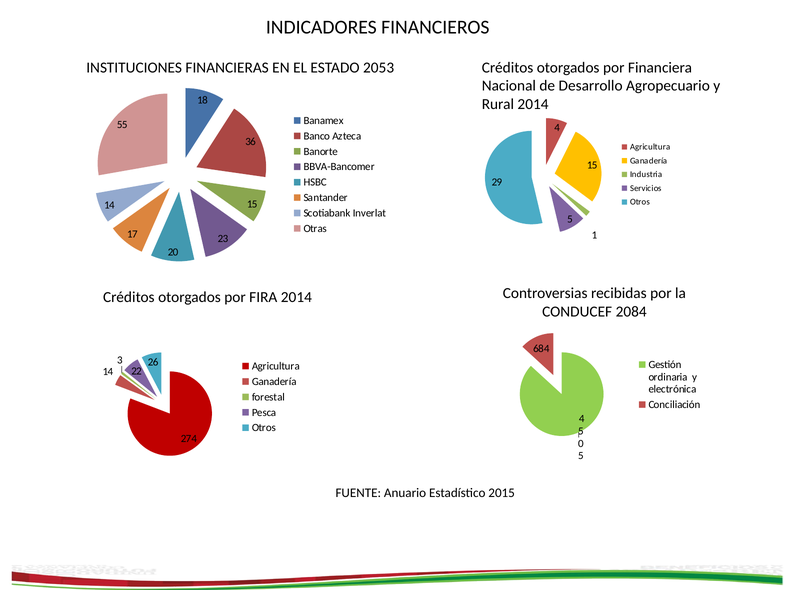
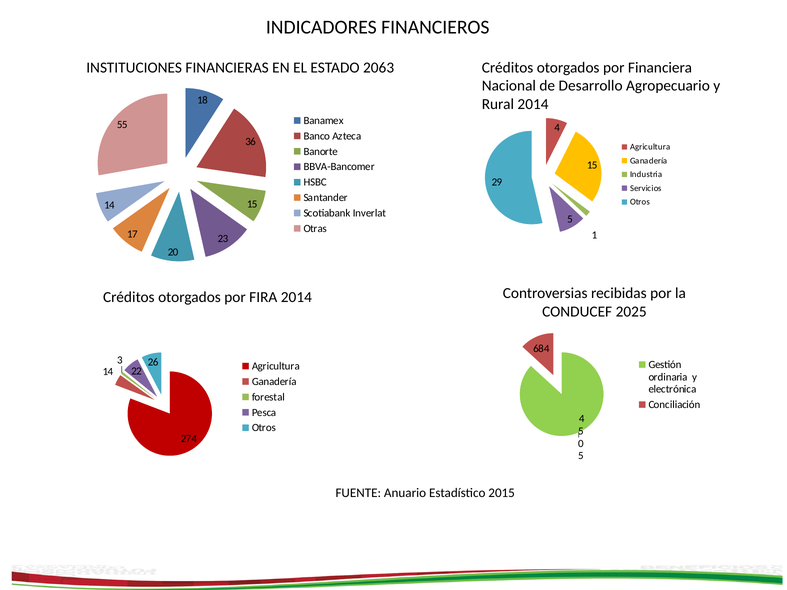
2053: 2053 -> 2063
2084: 2084 -> 2025
